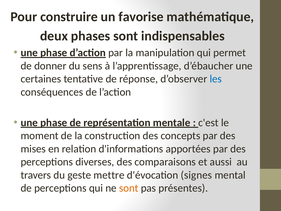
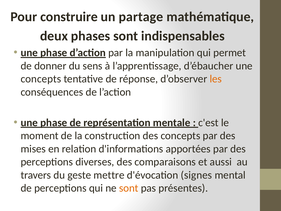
favorise: favorise -> partage
certaines at (41, 79): certaines -> concepts
les colour: blue -> orange
